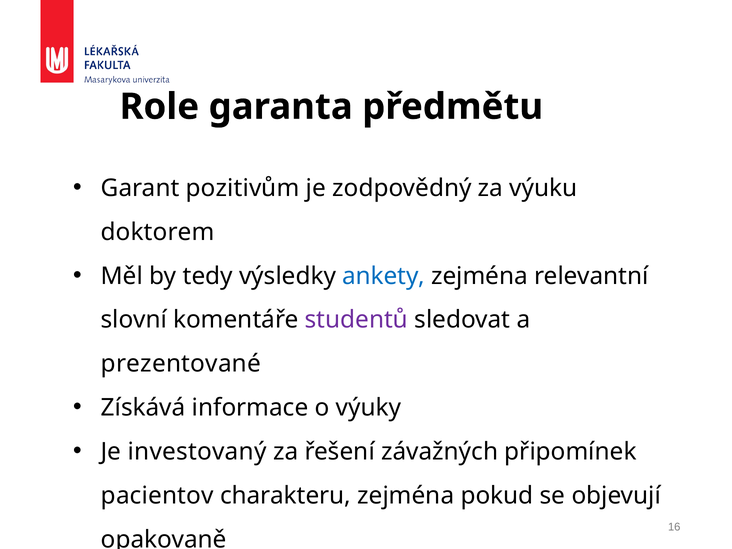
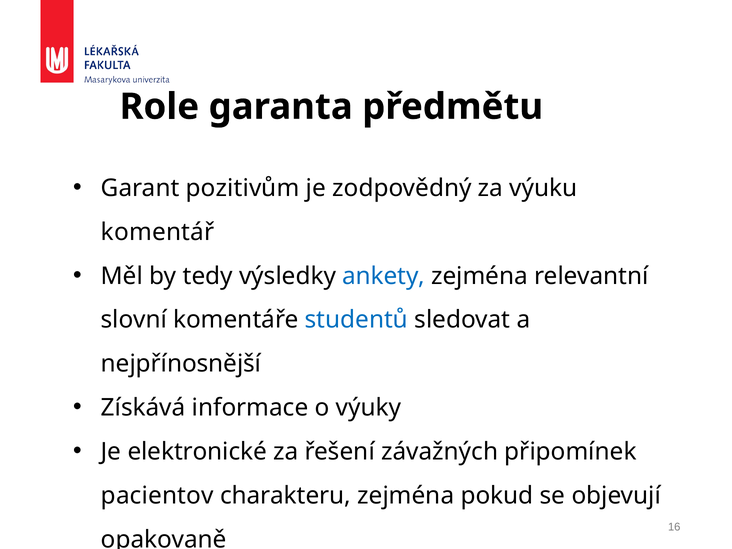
doktorem: doktorem -> komentář
studentů colour: purple -> blue
prezentované: prezentované -> nejpřínosnější
investovaný: investovaný -> elektronické
